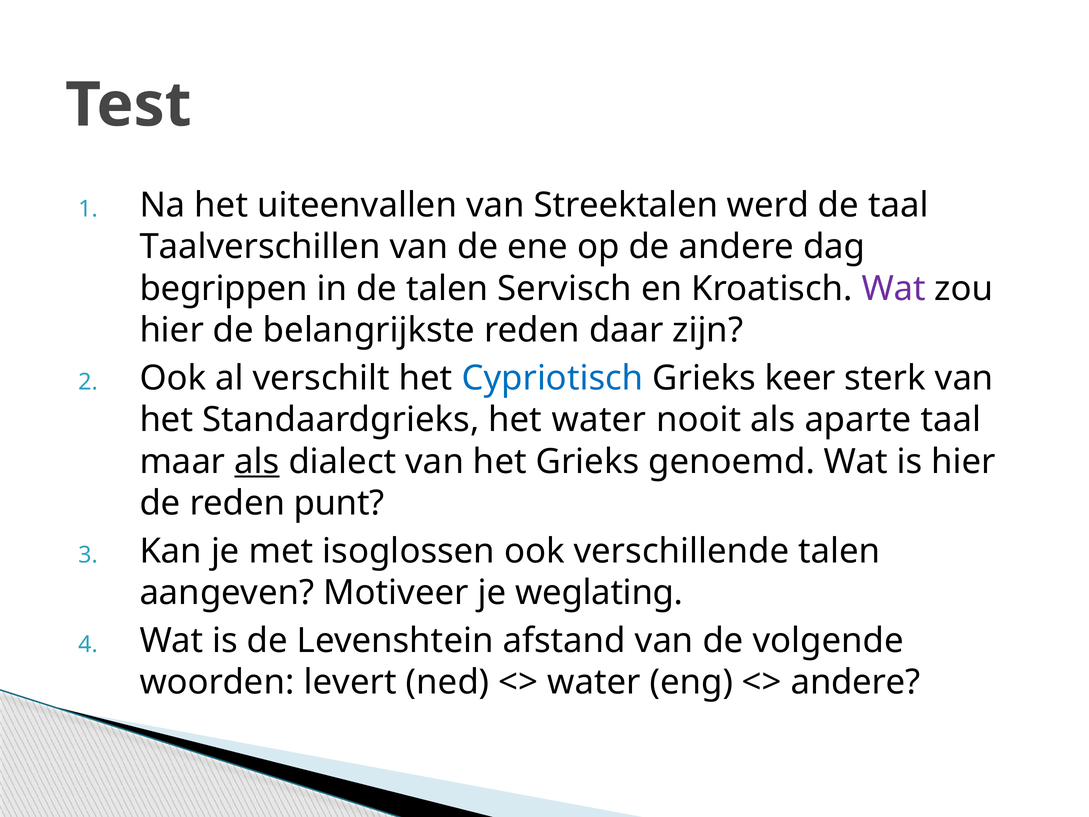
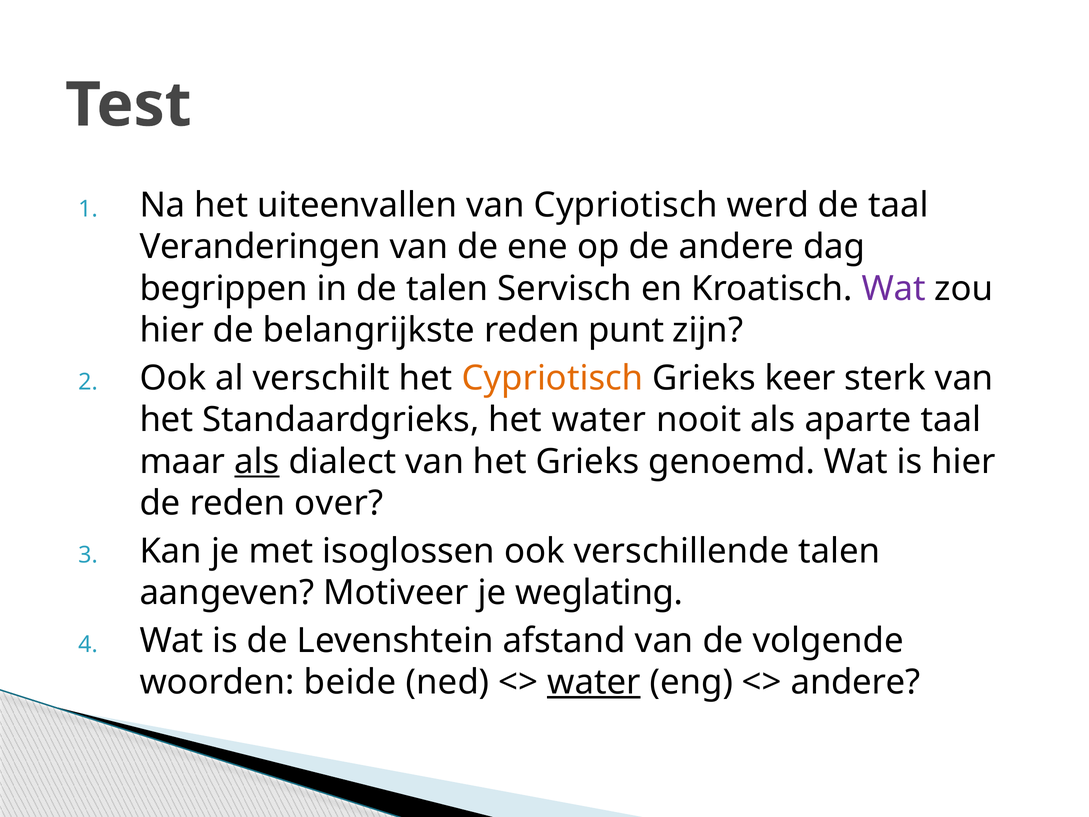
van Streektalen: Streektalen -> Cypriotisch
Taalverschillen: Taalverschillen -> Veranderingen
daar: daar -> punt
Cypriotisch at (552, 378) colour: blue -> orange
punt: punt -> over
levert: levert -> beide
water at (594, 682) underline: none -> present
